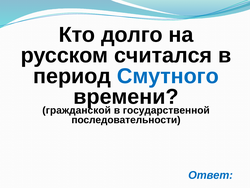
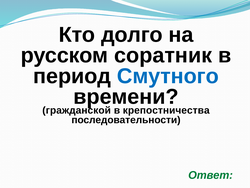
считался: считался -> соратник
государственной: государственной -> крепостничества
Ответ colour: blue -> green
